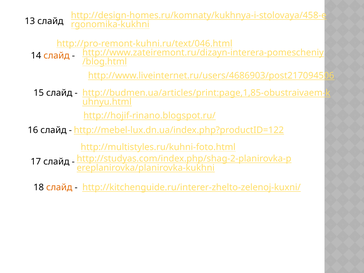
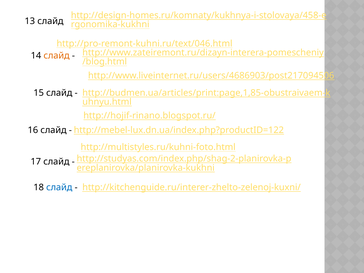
слайд at (59, 187) colour: orange -> blue
